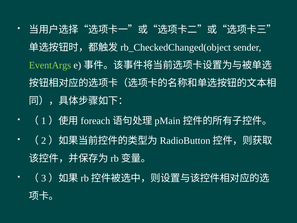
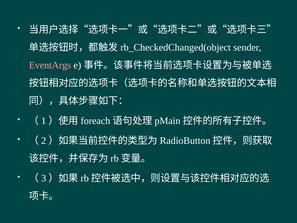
EventArgs colour: light green -> pink
